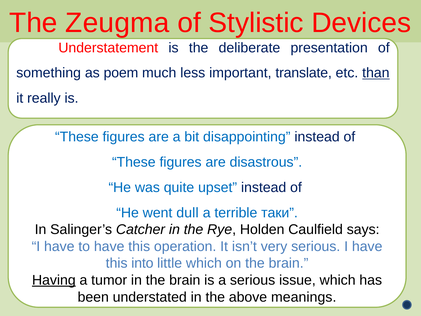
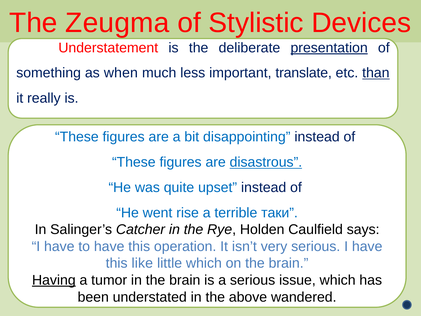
presentation underline: none -> present
poem: poem -> when
disastrous underline: none -> present
dull: dull -> rise
into: into -> like
meanings: meanings -> wandered
